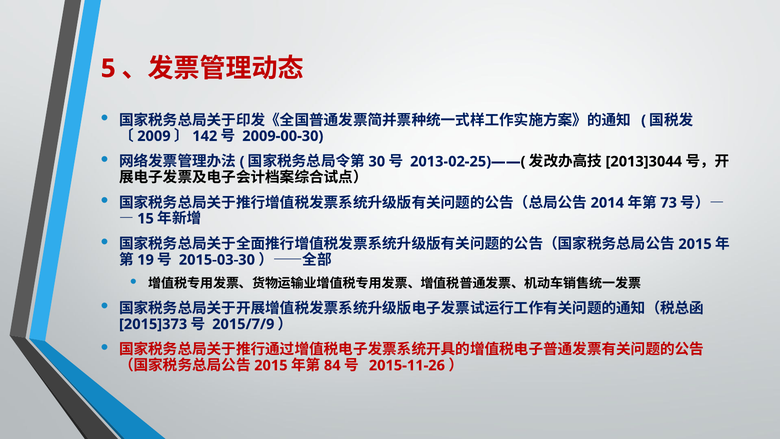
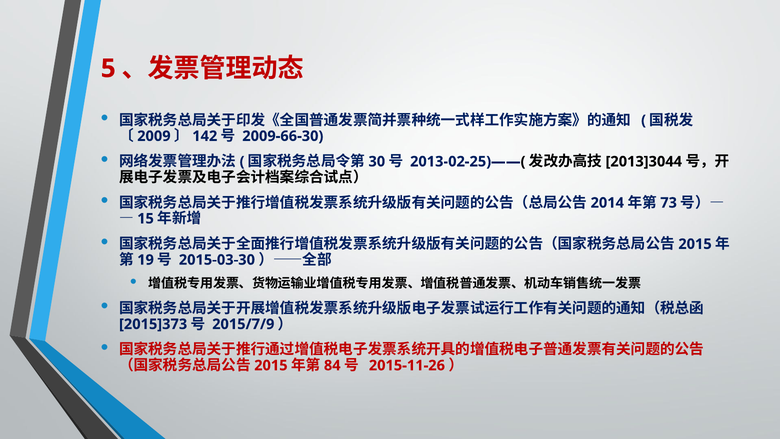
2009-00-30: 2009-00-30 -> 2009-66-30
